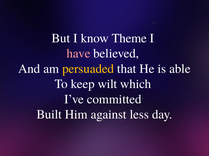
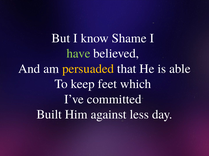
Theme: Theme -> Shame
have colour: pink -> light green
wilt: wilt -> feet
